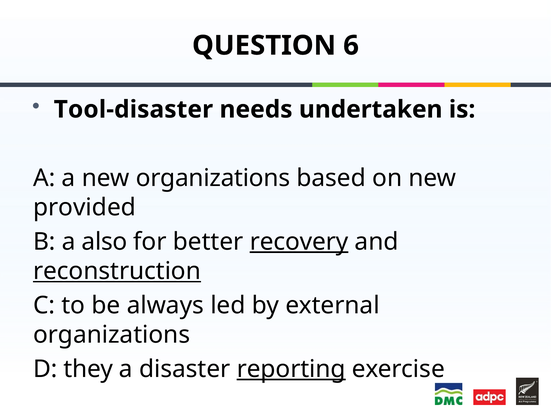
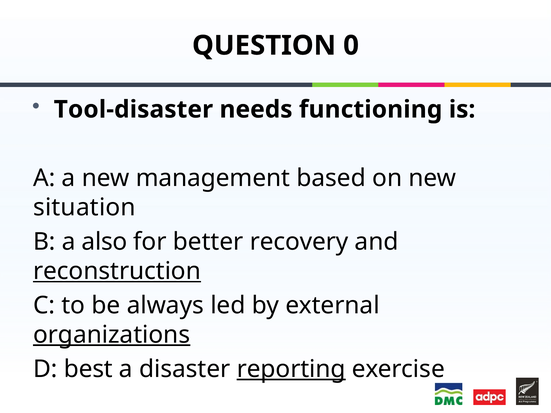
6: 6 -> 0
undertaken: undertaken -> functioning
new organizations: organizations -> management
provided: provided -> situation
recovery underline: present -> none
organizations at (112, 335) underline: none -> present
they: they -> best
